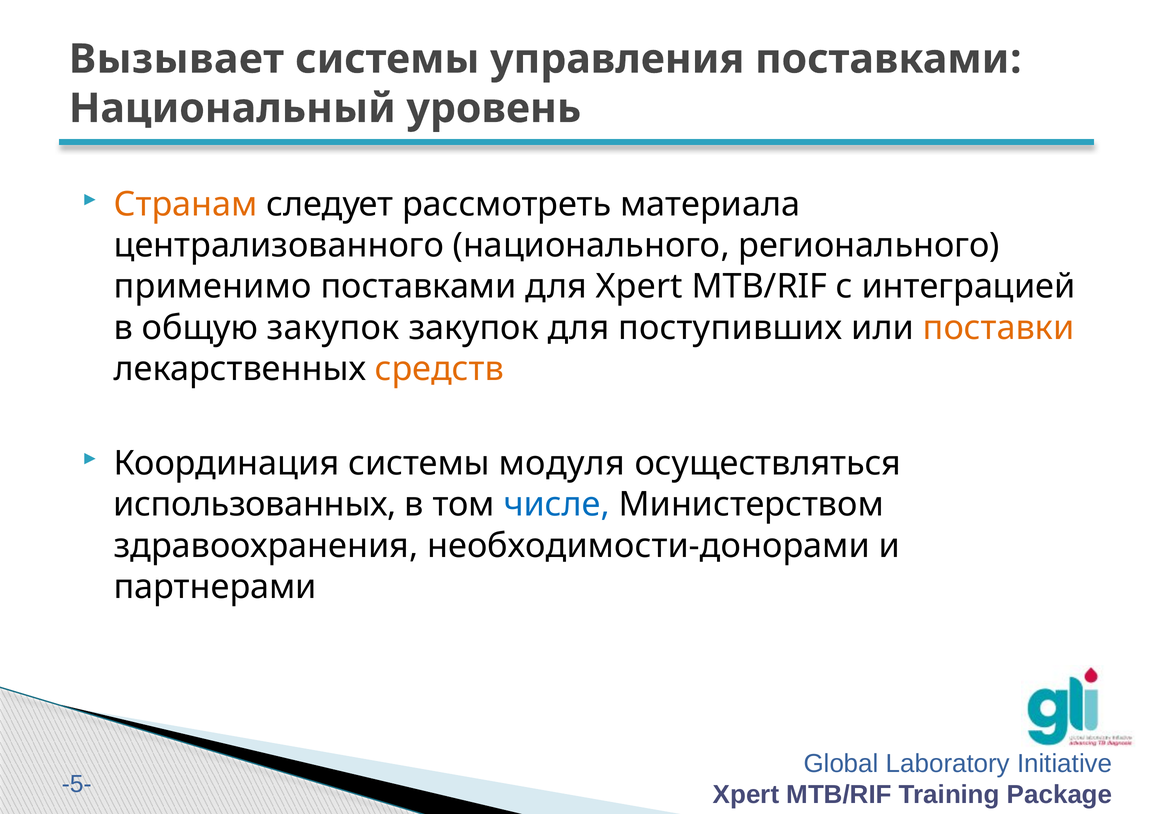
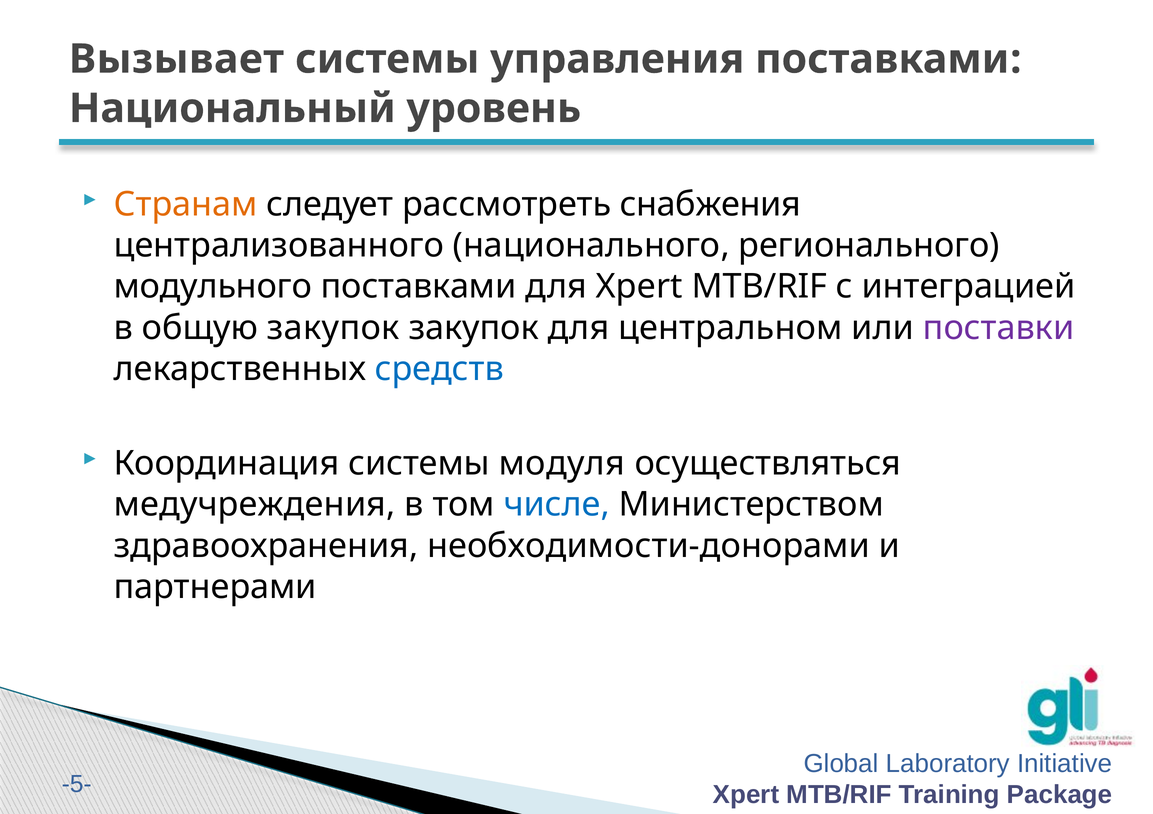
материала: материала -> снабжения
применимо: применимо -> модульного
поступивших: поступивших -> центральном
поставки colour: orange -> purple
средств colour: orange -> blue
использованных: использованных -> медучреждения
